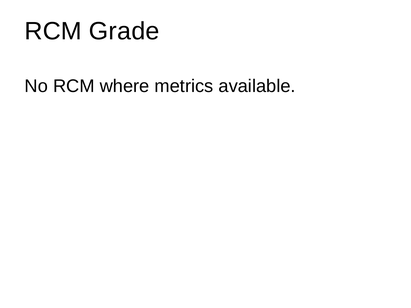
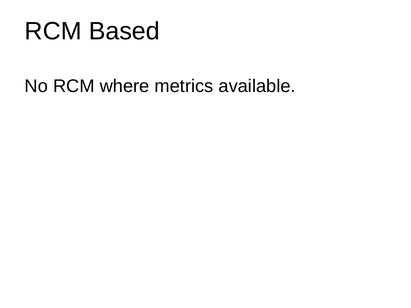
Grade: Grade -> Based
